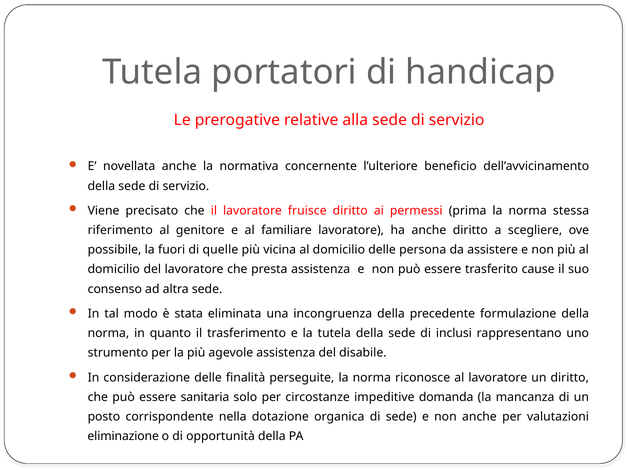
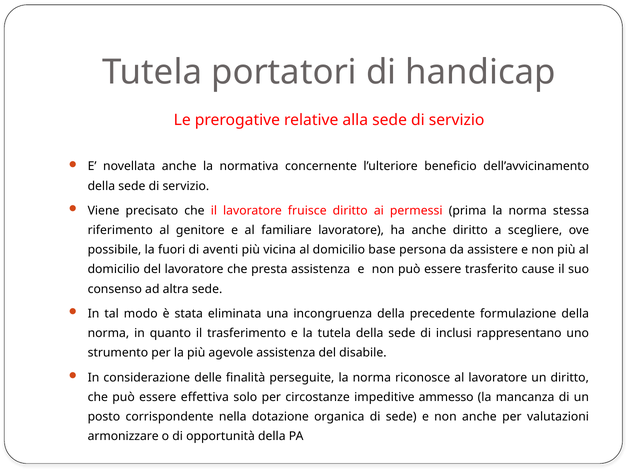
quelle: quelle -> aventi
domicilio delle: delle -> base
sanitaria: sanitaria -> effettiva
domanda: domanda -> ammesso
eliminazione: eliminazione -> armonizzare
